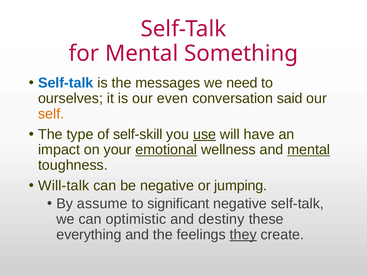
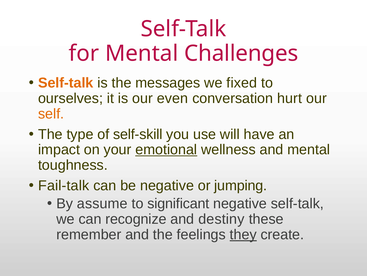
Something: Something -> Challenges
Self-talk at (66, 83) colour: blue -> orange
need: need -> fixed
said: said -> hurt
use underline: present -> none
mental at (309, 149) underline: present -> none
Will-talk: Will-talk -> Fail-talk
optimistic: optimistic -> recognize
everything: everything -> remember
